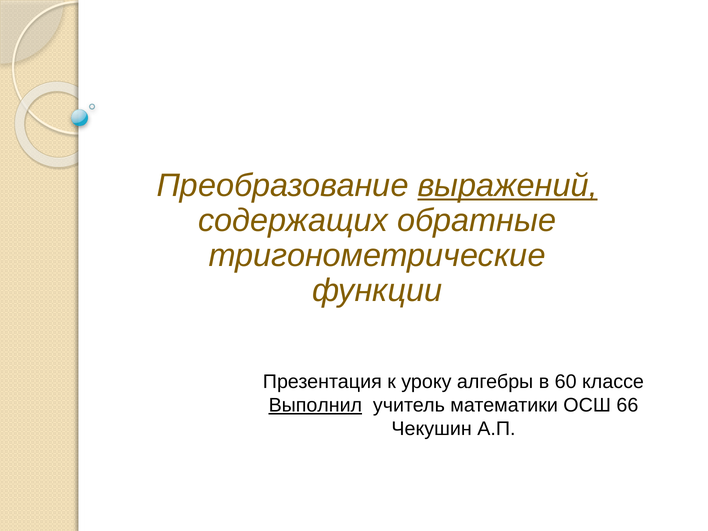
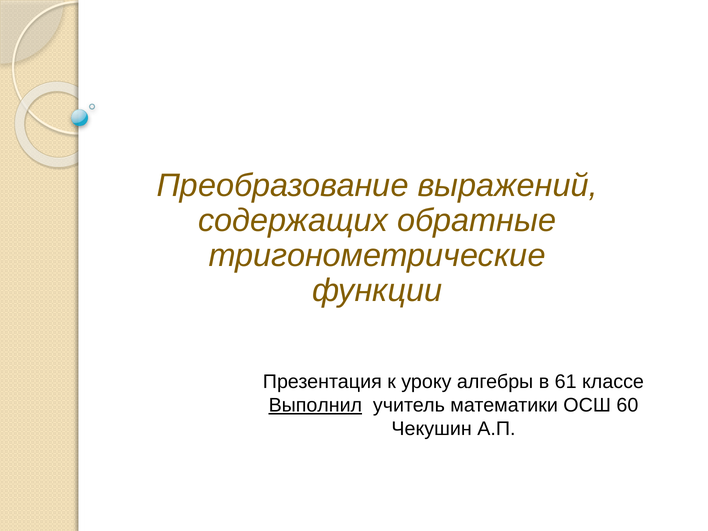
выражений underline: present -> none
60: 60 -> 61
66: 66 -> 60
